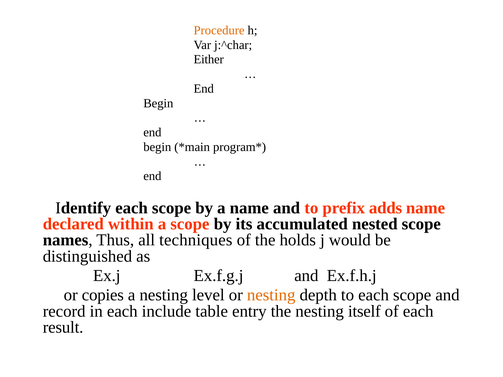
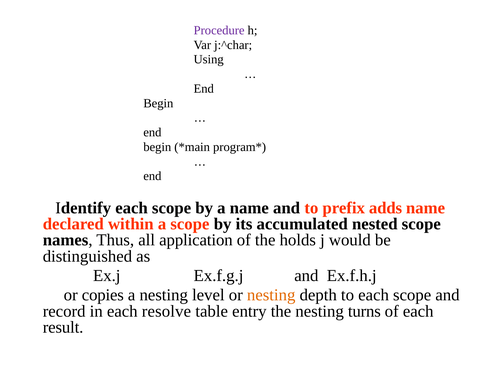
Procedure colour: orange -> purple
Either: Either -> Using
techniques: techniques -> application
include: include -> resolve
itself: itself -> turns
